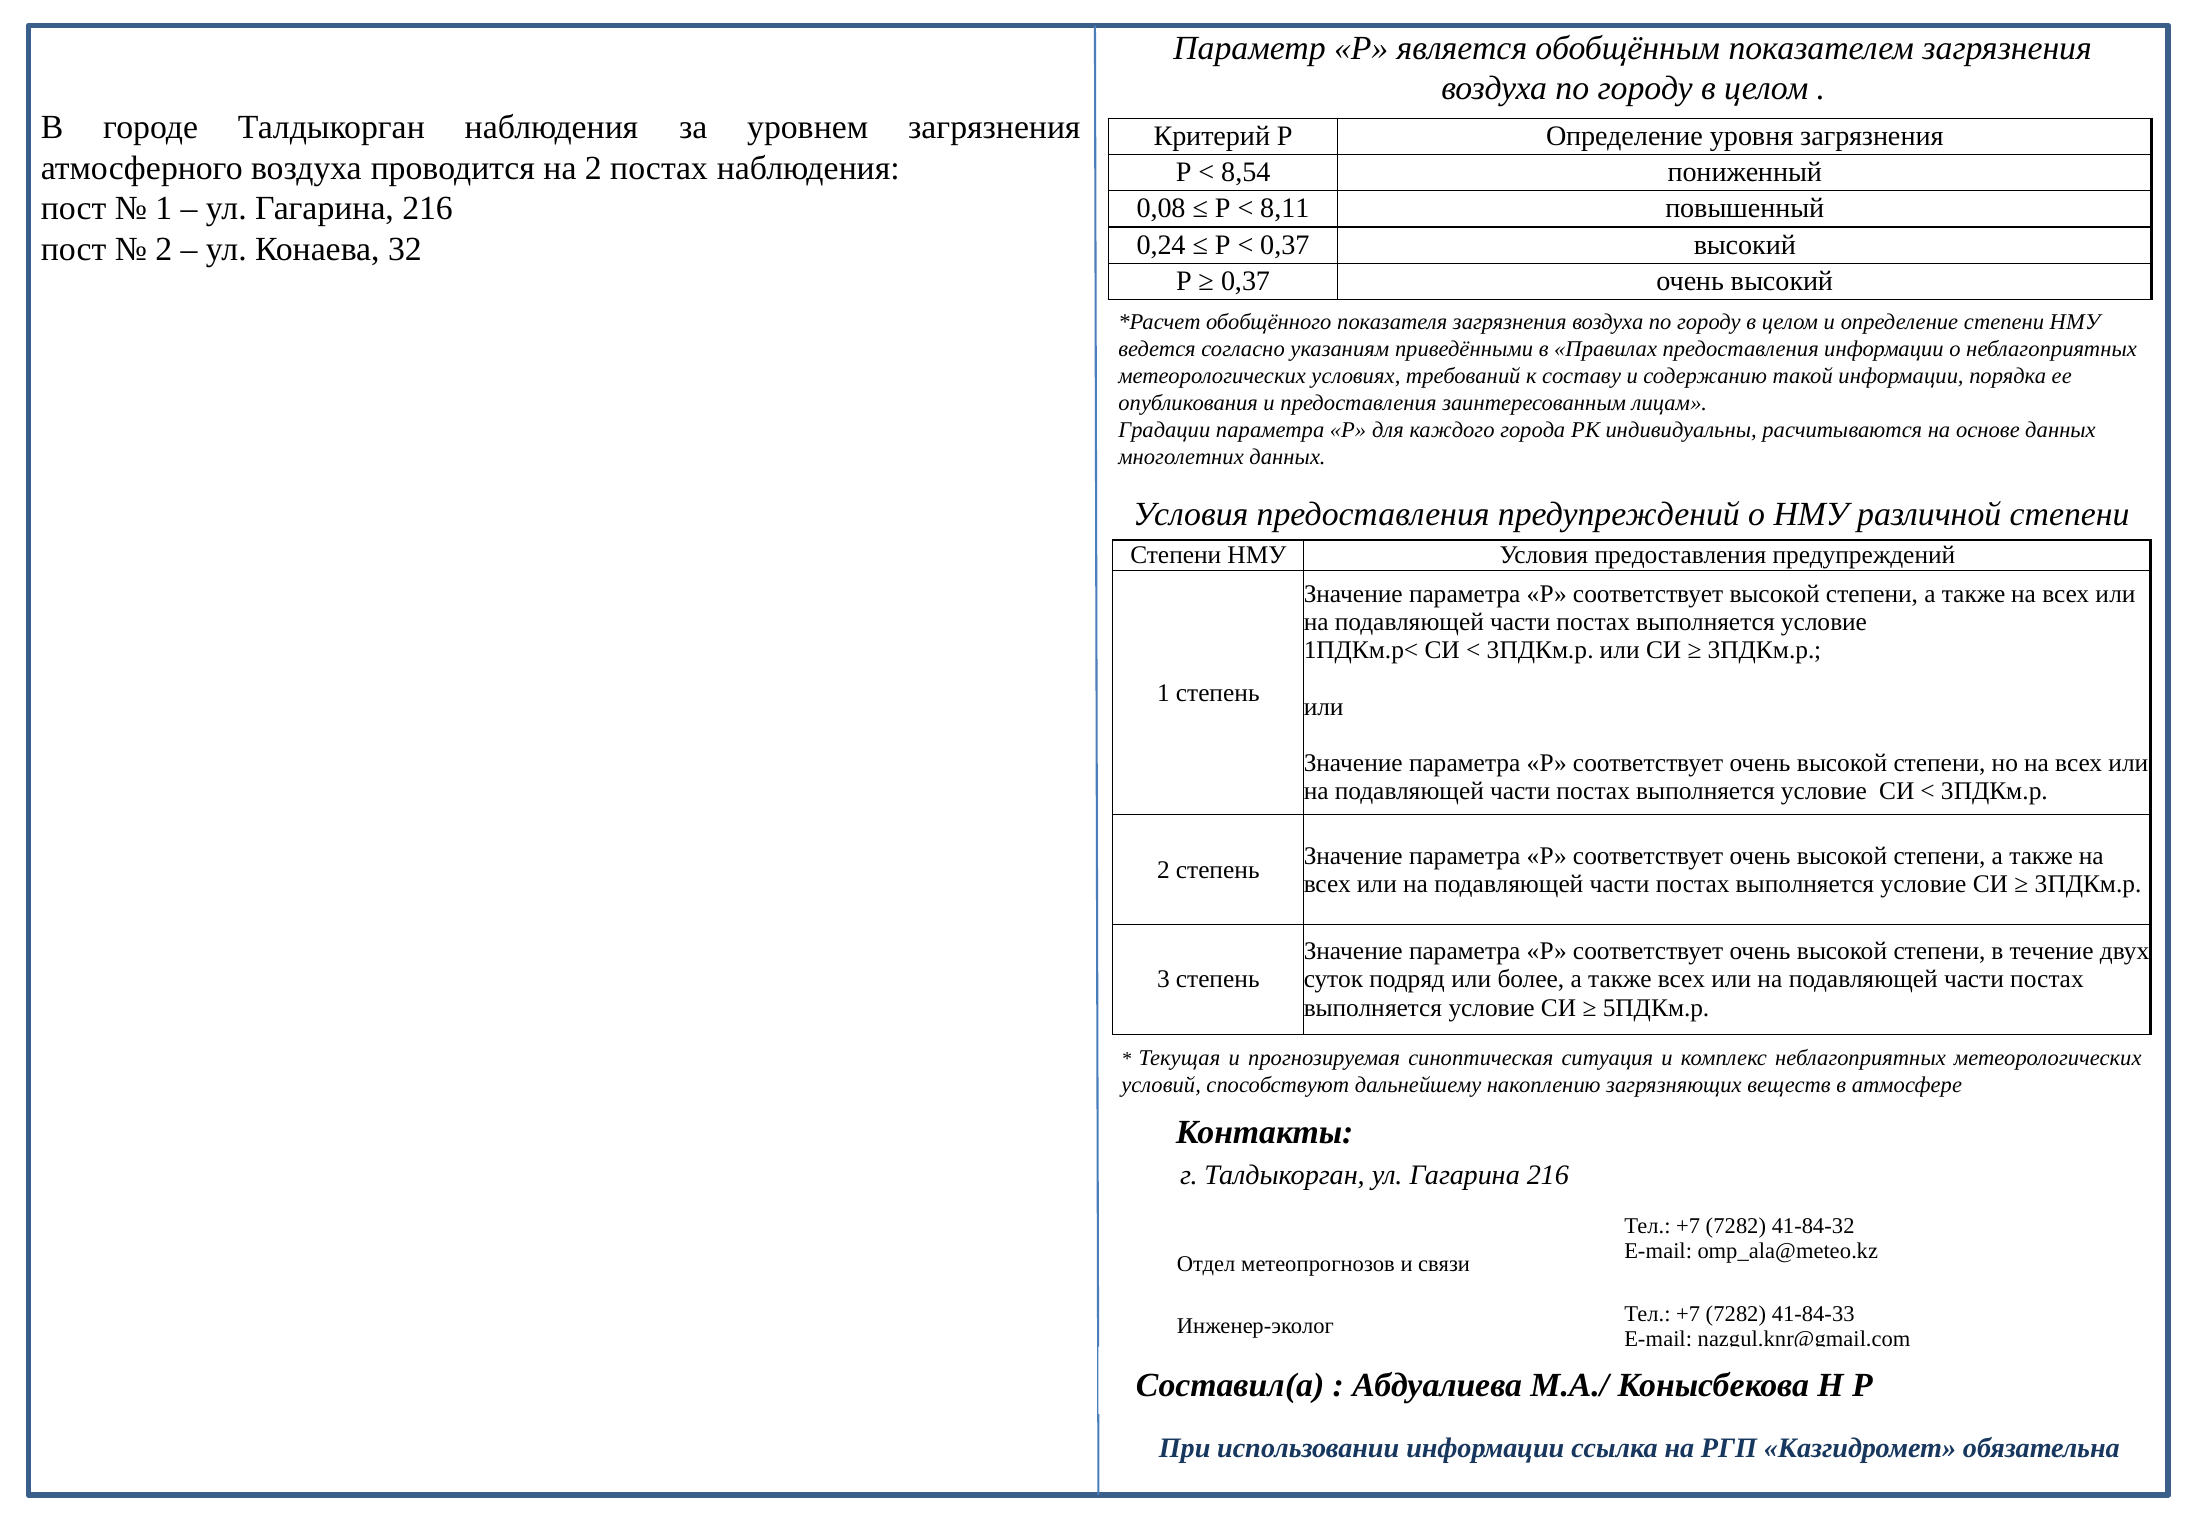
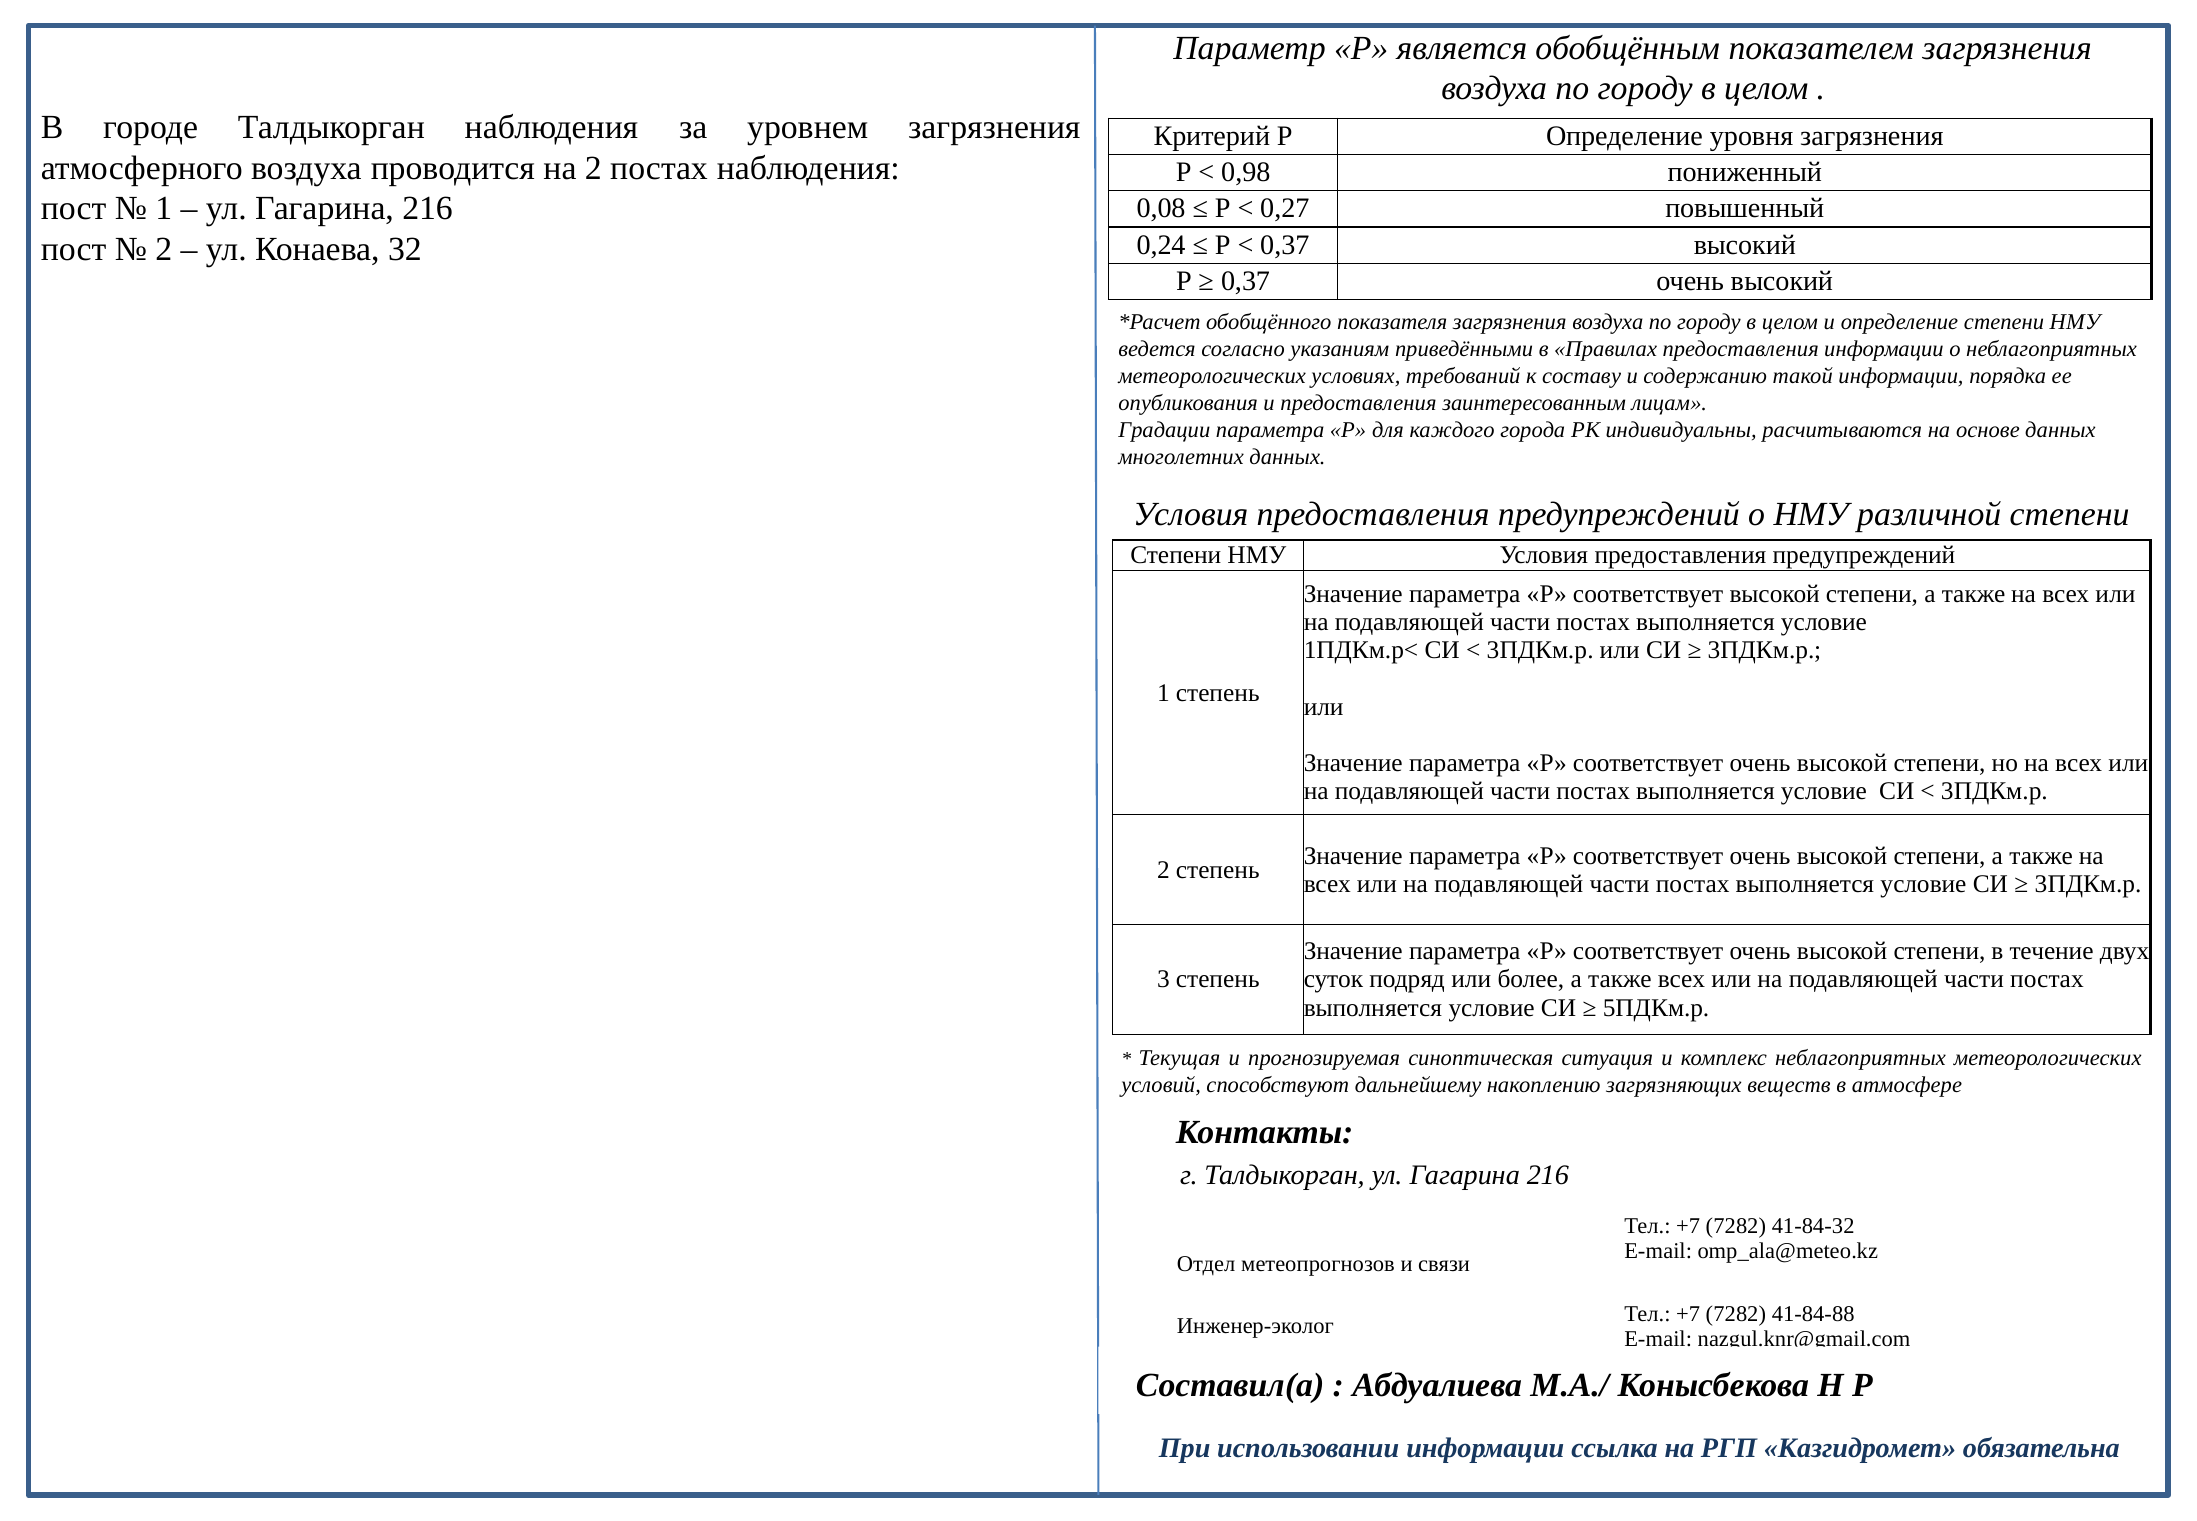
8,54: 8,54 -> 0,98
8,11: 8,11 -> 0,27
41-84-33: 41-84-33 -> 41-84-88
